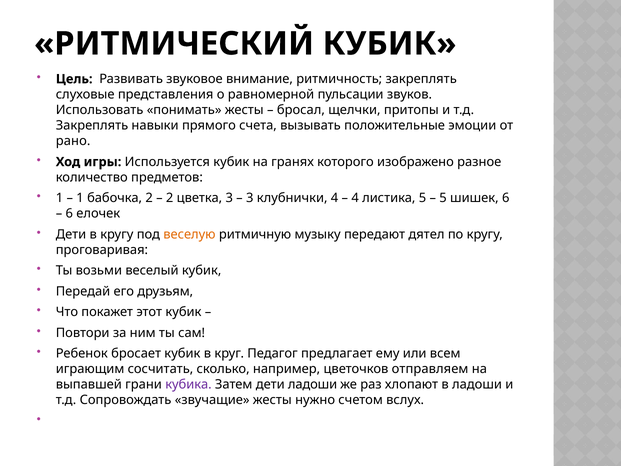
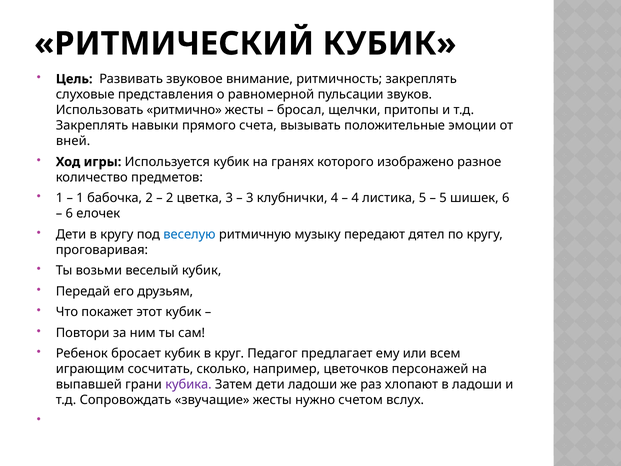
понимать: понимать -> ритмично
рано: рано -> вней
веселую colour: orange -> blue
отправляем: отправляем -> персонажей
